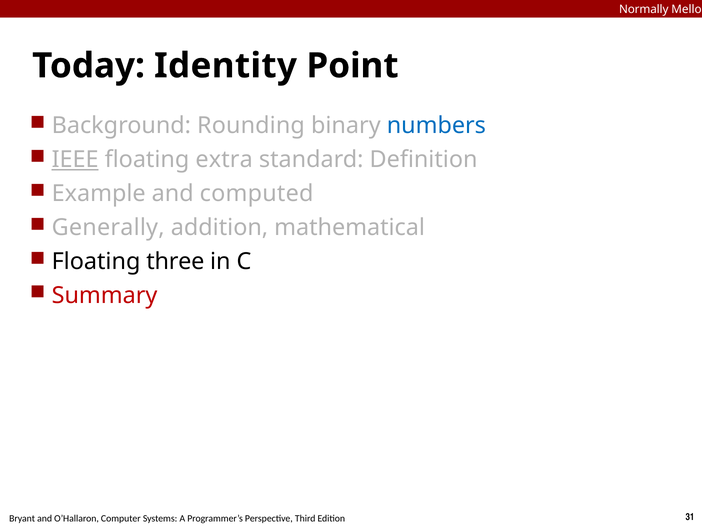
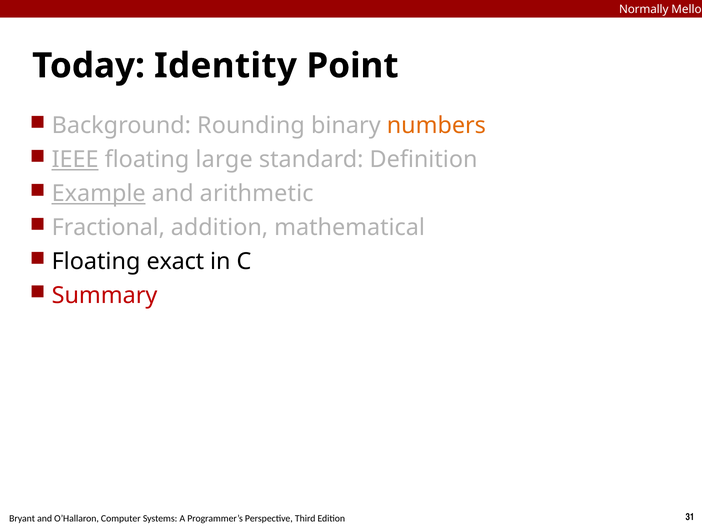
numbers colour: blue -> orange
extra: extra -> large
Example underline: none -> present
computed: computed -> arithmetic
Generally: Generally -> Fractional
three: three -> exact
